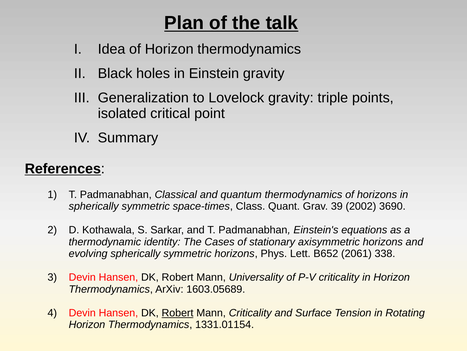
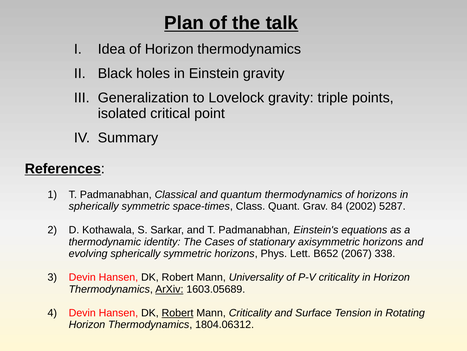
39: 39 -> 84
3690: 3690 -> 5287
2061: 2061 -> 2067
ArXiv underline: none -> present
1331.01154: 1331.01154 -> 1804.06312
